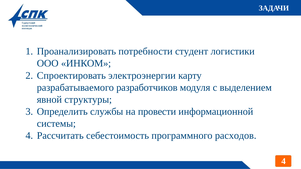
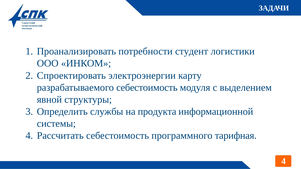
разрабатываемого разработчиков: разработчиков -> себестоимость
провести: провести -> продукта
расходов: расходов -> тарифная
